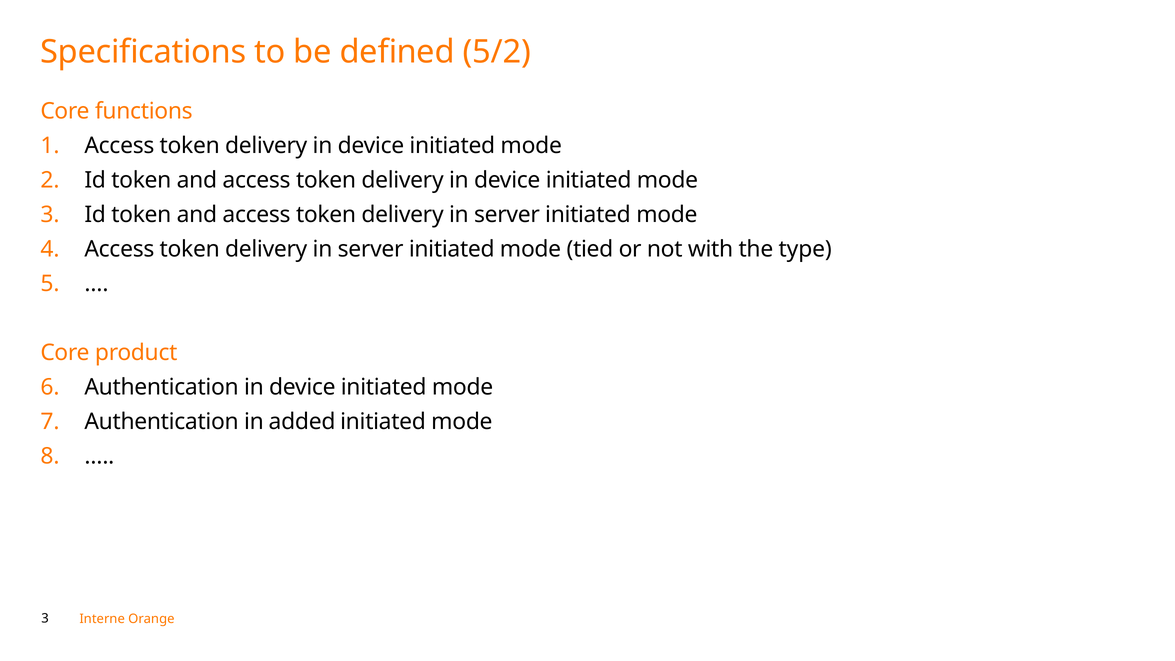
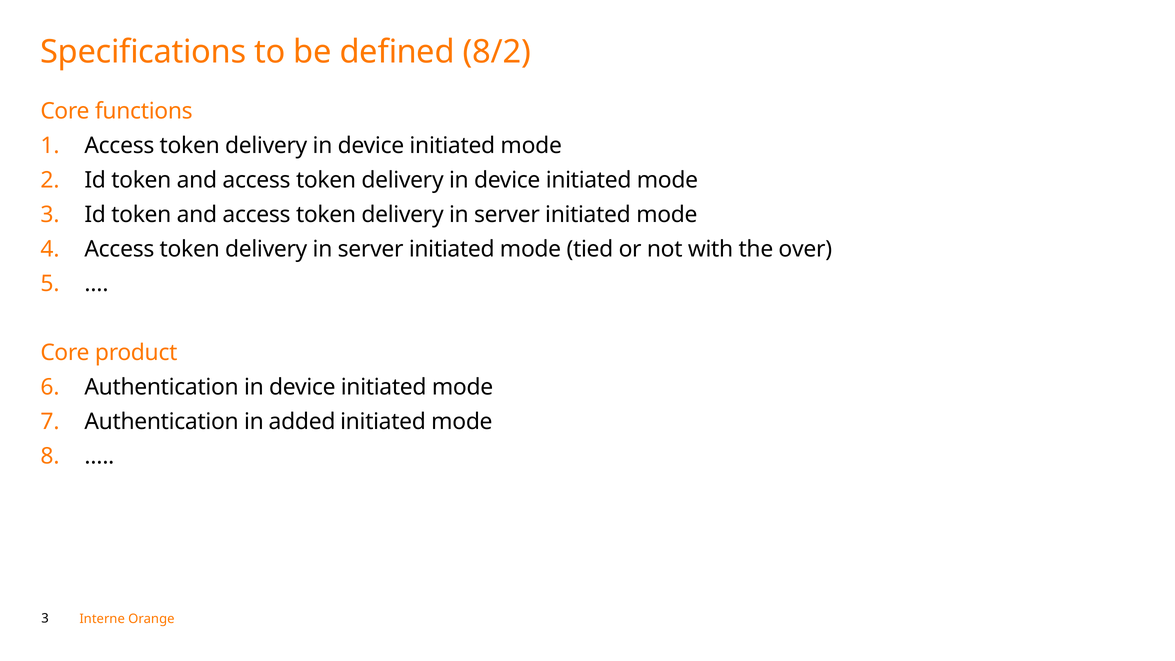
5/2: 5/2 -> 8/2
type: type -> over
